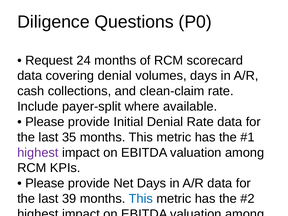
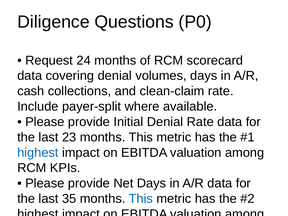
35: 35 -> 23
highest at (38, 153) colour: purple -> blue
39: 39 -> 35
